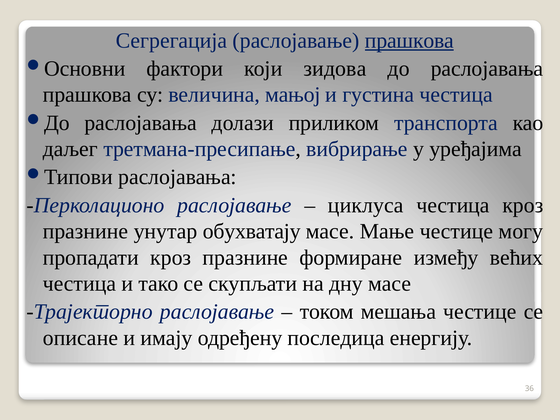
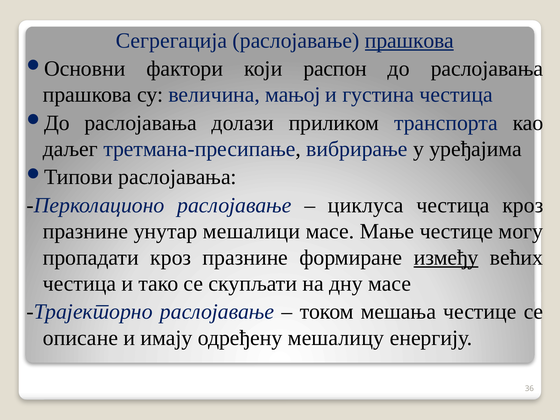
зидова: зидова -> распон
обухватају: обухватају -> мешалици
између underline: none -> present
последица: последица -> мешалицу
